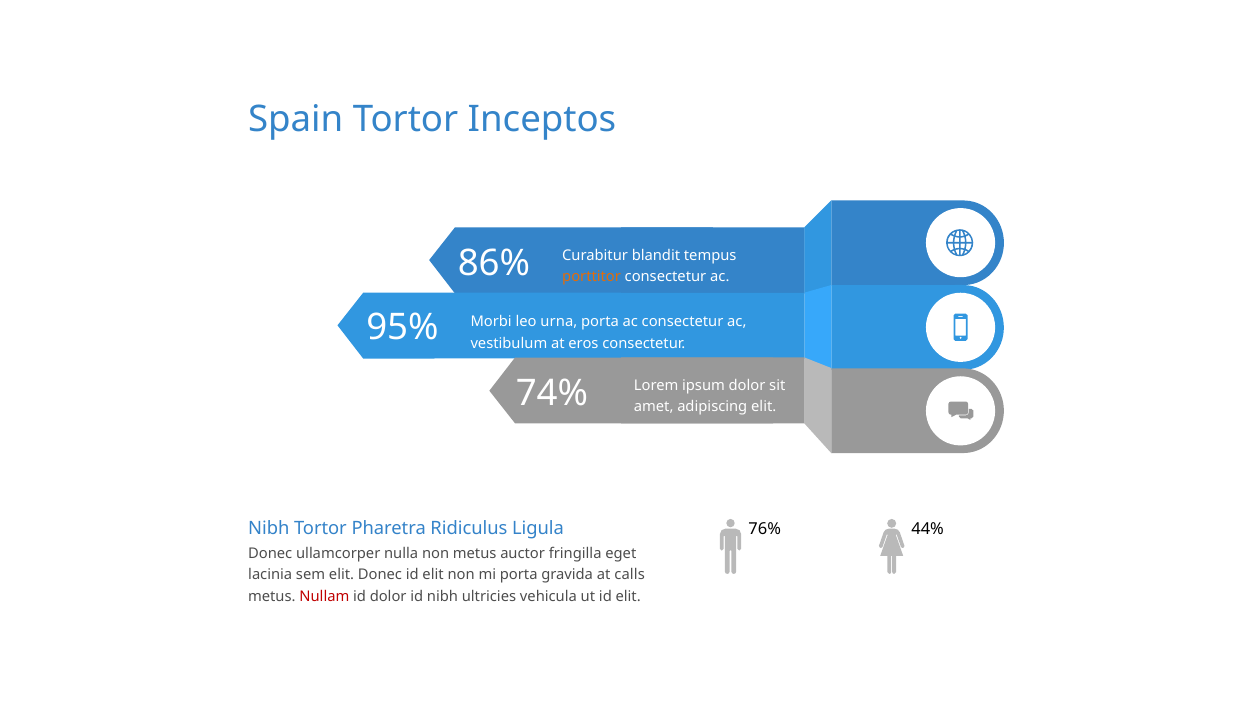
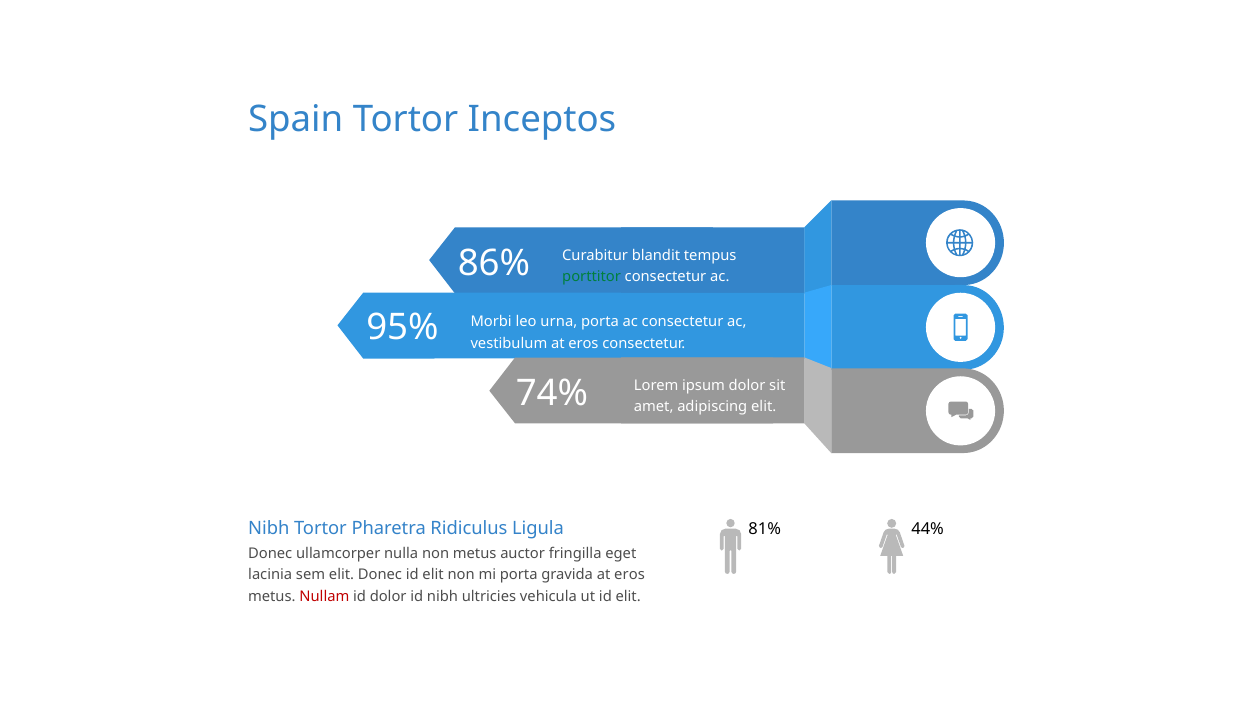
porttitor colour: orange -> green
76%: 76% -> 81%
gravida at calls: calls -> eros
